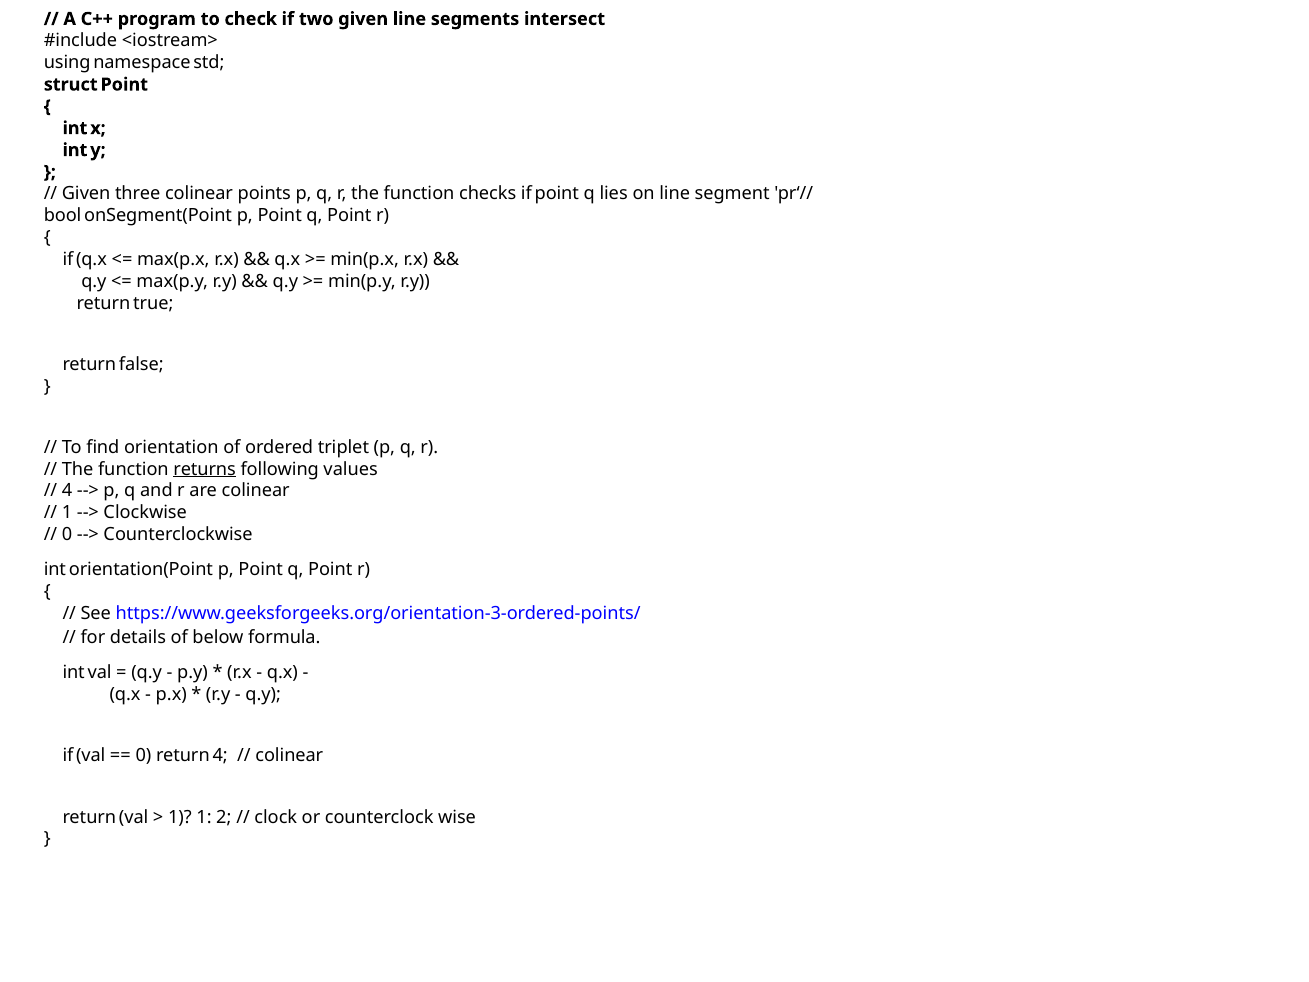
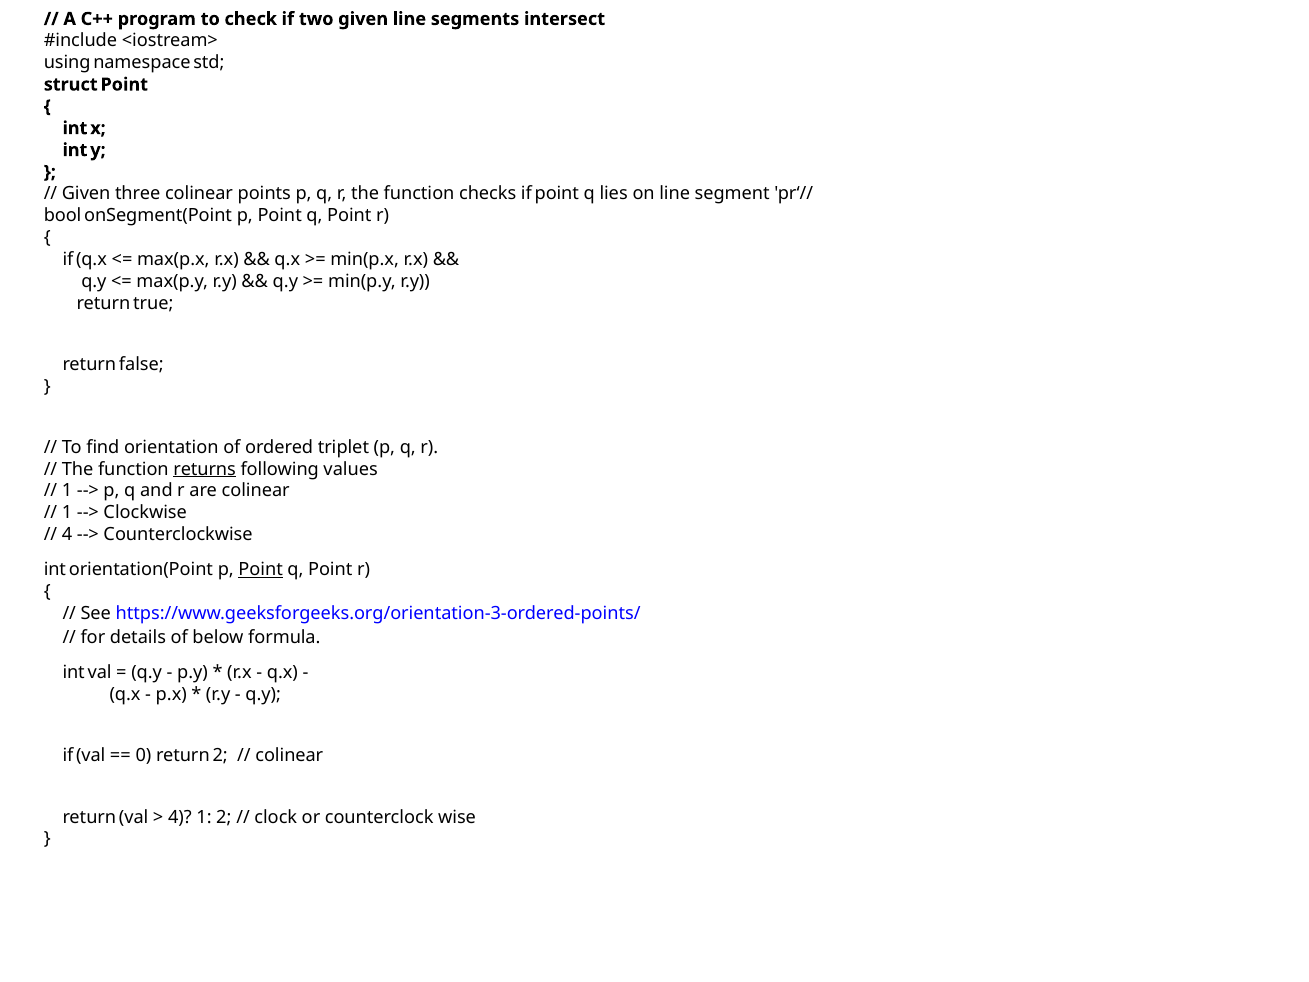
4 at (67, 491): 4 -> 1
0 at (67, 535): 0 -> 4
Point at (261, 569) underline: none -> present
return 4: 4 -> 2
1 at (180, 817): 1 -> 4
